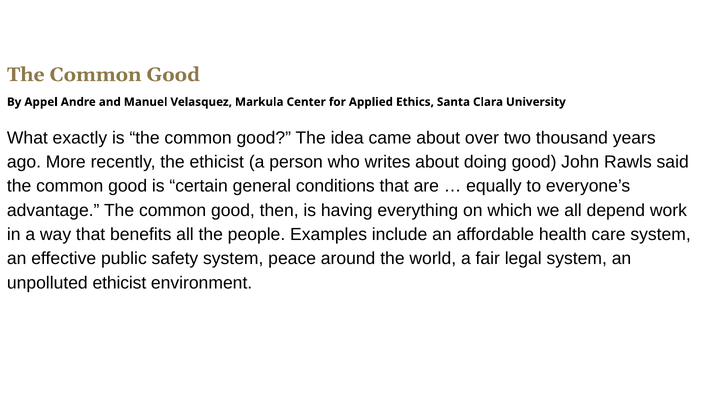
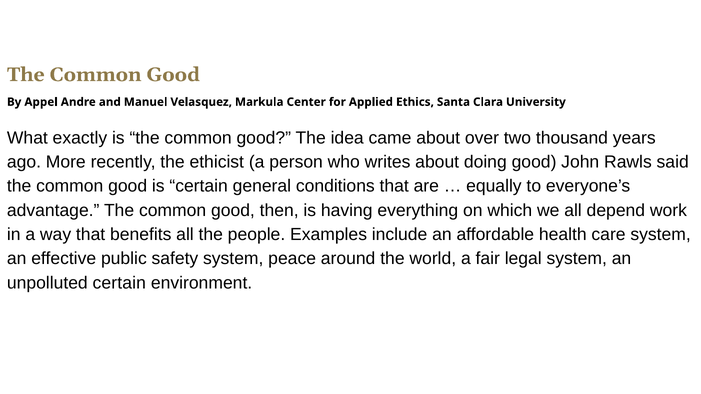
unpolluted ethicist: ethicist -> certain
